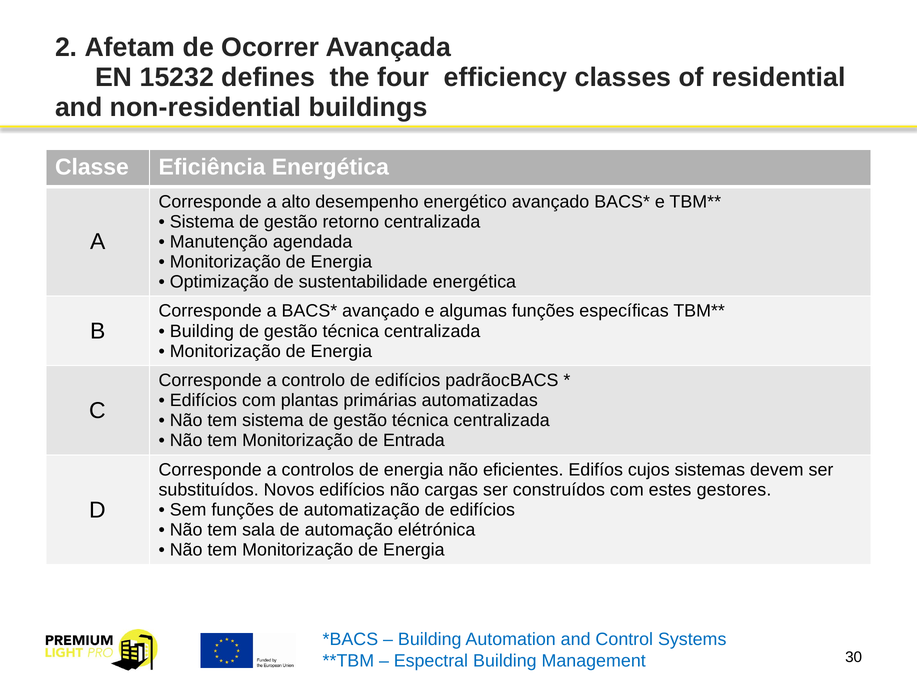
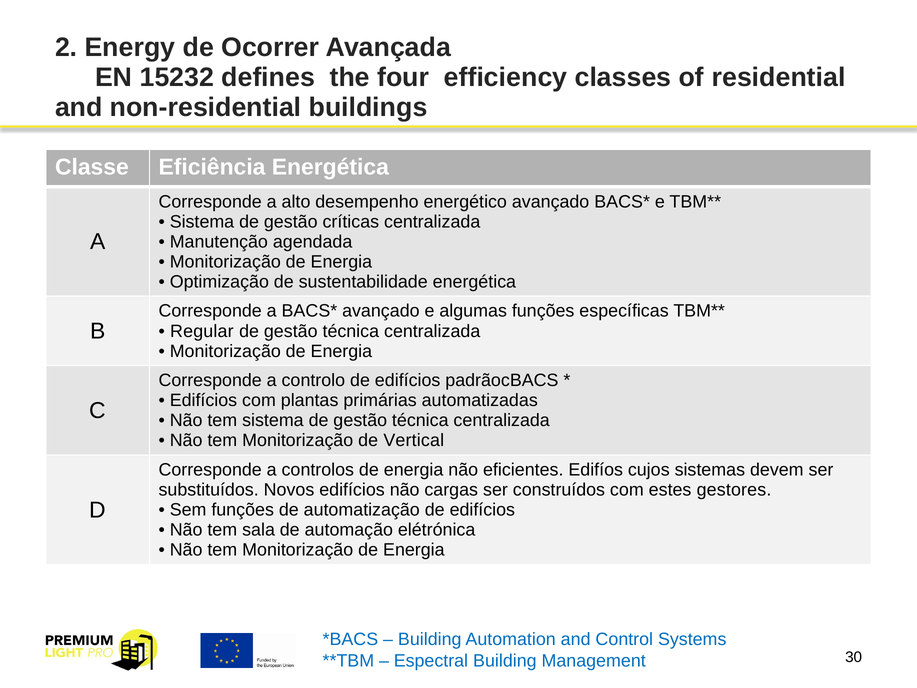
Afetam: Afetam -> Energy
retorno: retorno -> críticas
Building at (202, 331): Building -> Regular
Entrada: Entrada -> Vertical
